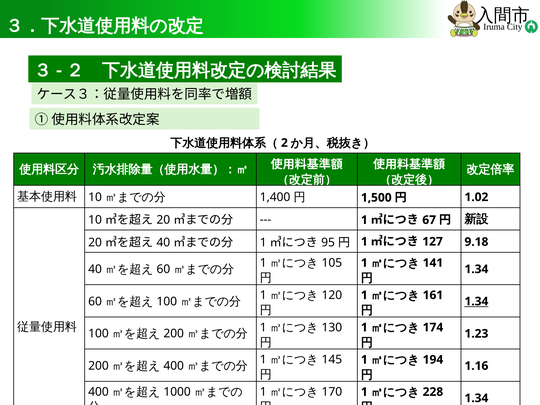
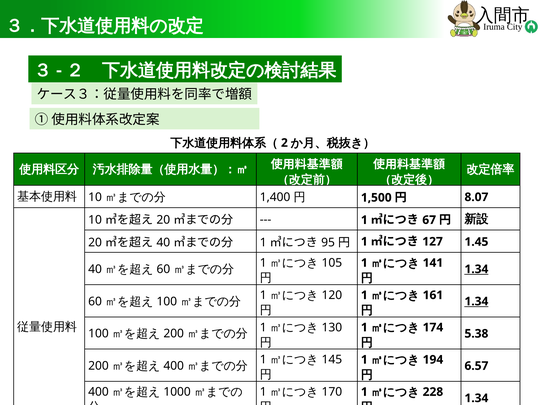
1.02: 1.02 -> 8.07
9.18: 9.18 -> 1.45
1.34 at (476, 269) underline: none -> present
1.23: 1.23 -> 5.38
1.16: 1.16 -> 6.57
